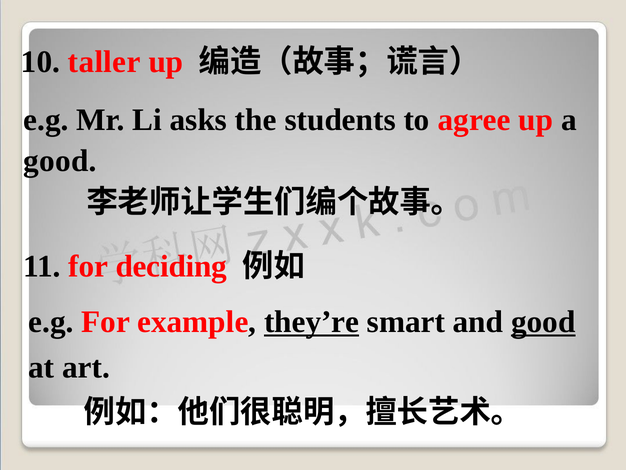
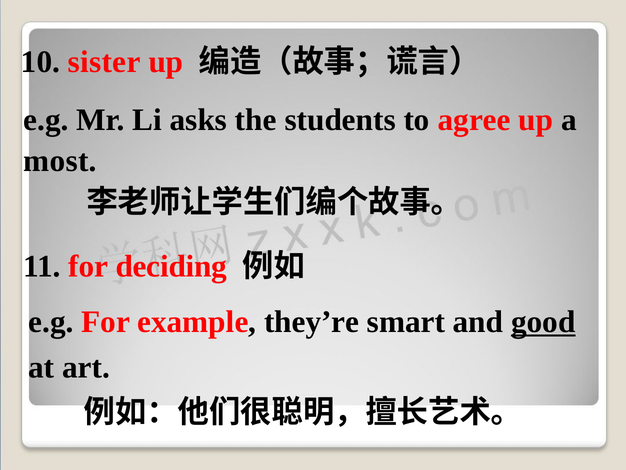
taller: taller -> sister
good at (60, 161): good -> most
they’re underline: present -> none
